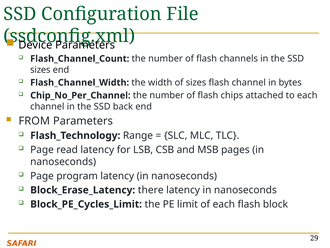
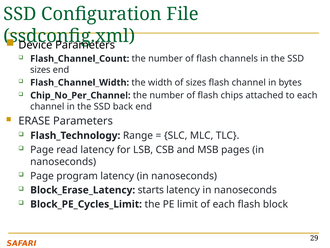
FROM: FROM -> ERASE
there: there -> starts
